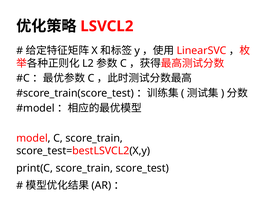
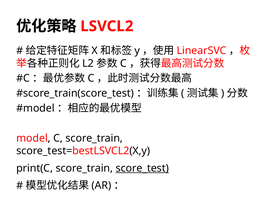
score_test underline: none -> present
